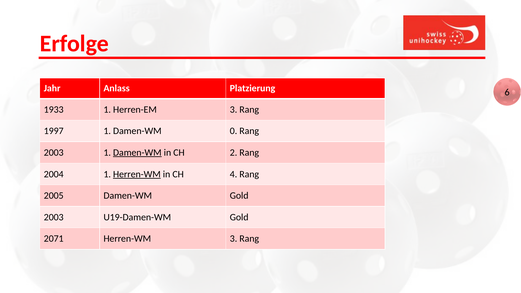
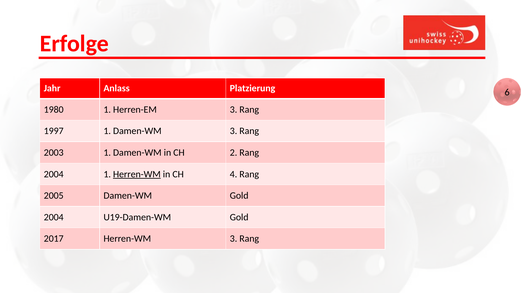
1933: 1933 -> 1980
Damen-WM 0: 0 -> 3
Damen-WM at (137, 153) underline: present -> none
2003 at (54, 217): 2003 -> 2004
2071: 2071 -> 2017
